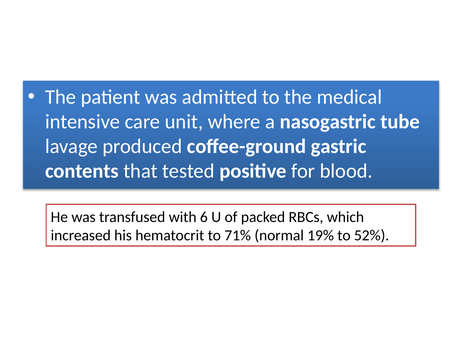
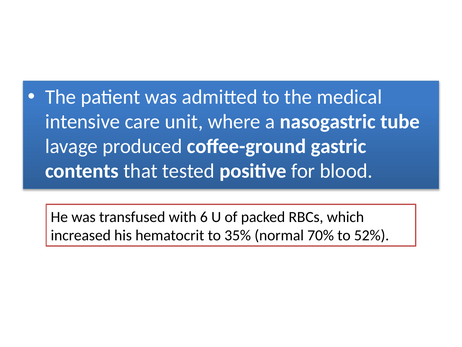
71%: 71% -> 35%
19%: 19% -> 70%
